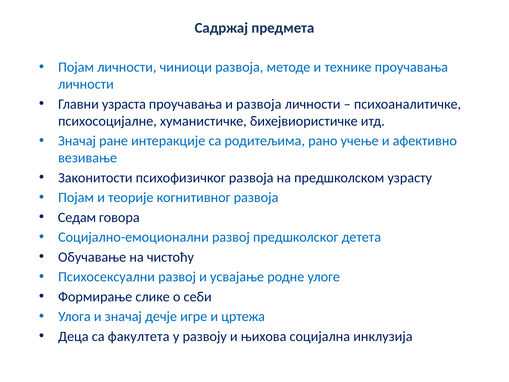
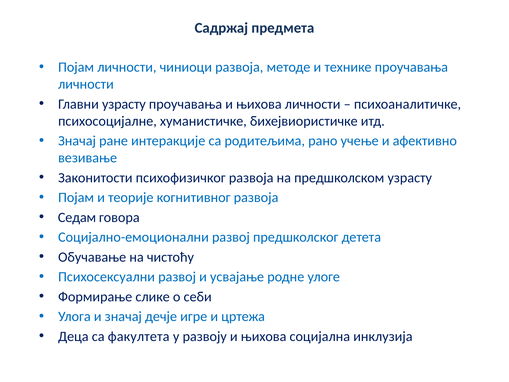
Главни узраста: узраста -> узрасту
проучавања и развоја: развоја -> њихова
